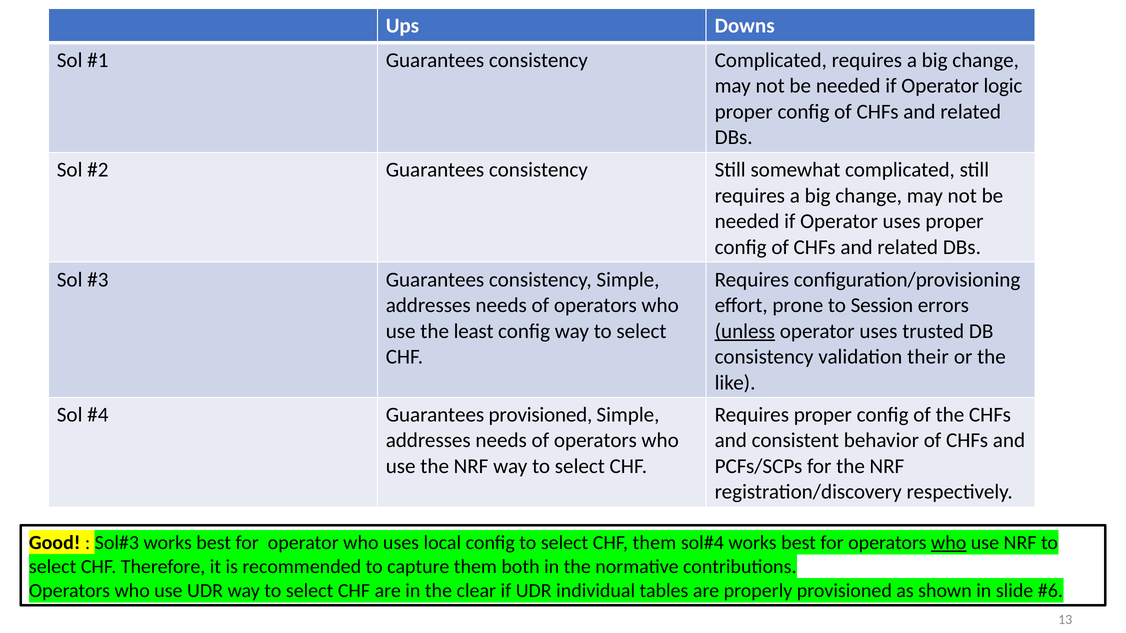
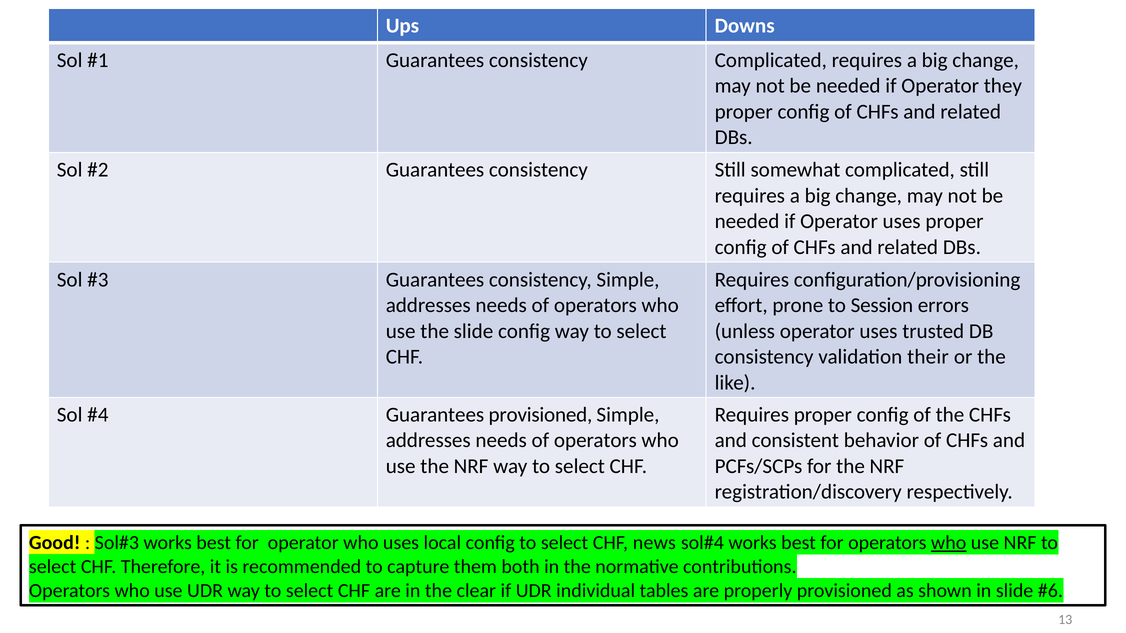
logic: logic -> they
the least: least -> slide
unless underline: present -> none
CHF them: them -> news
